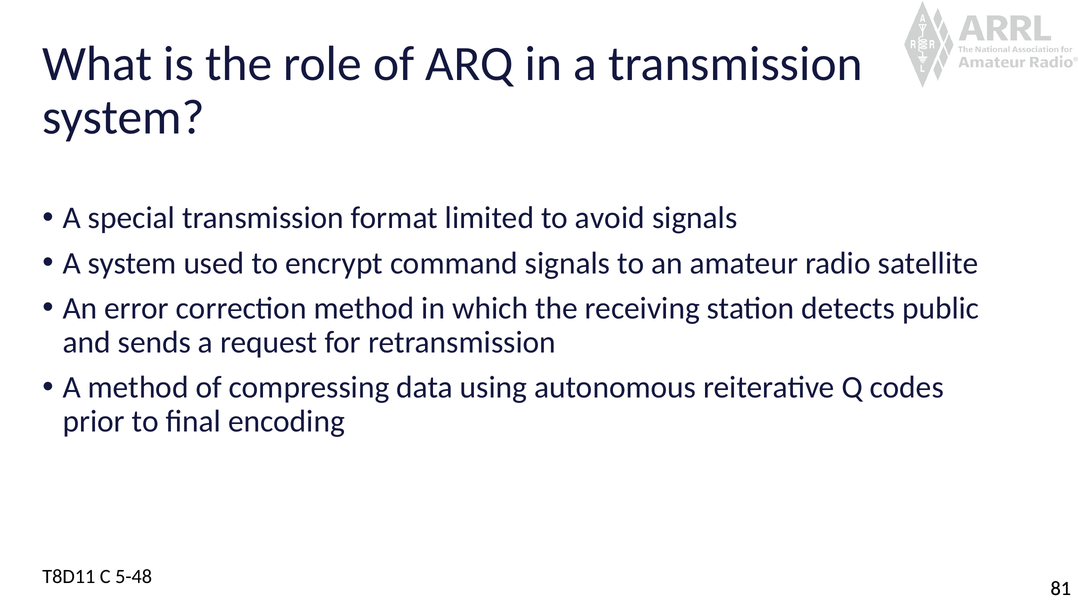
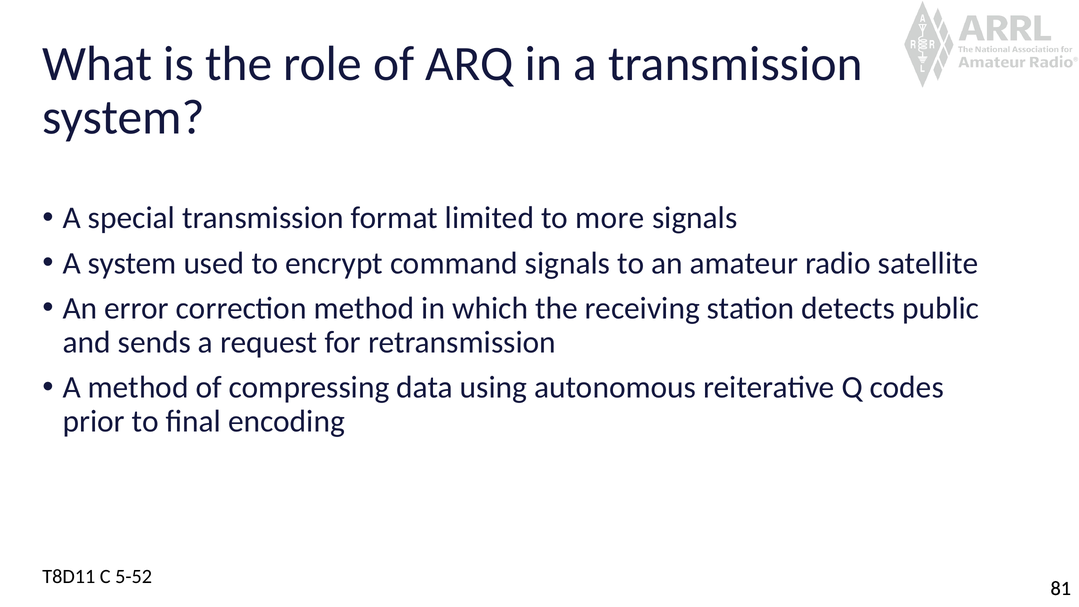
avoid: avoid -> more
5-48: 5-48 -> 5-52
